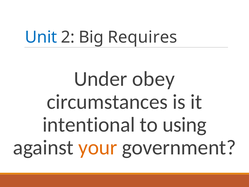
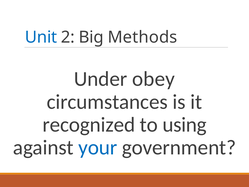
Requires: Requires -> Methods
intentional: intentional -> recognized
your colour: orange -> blue
